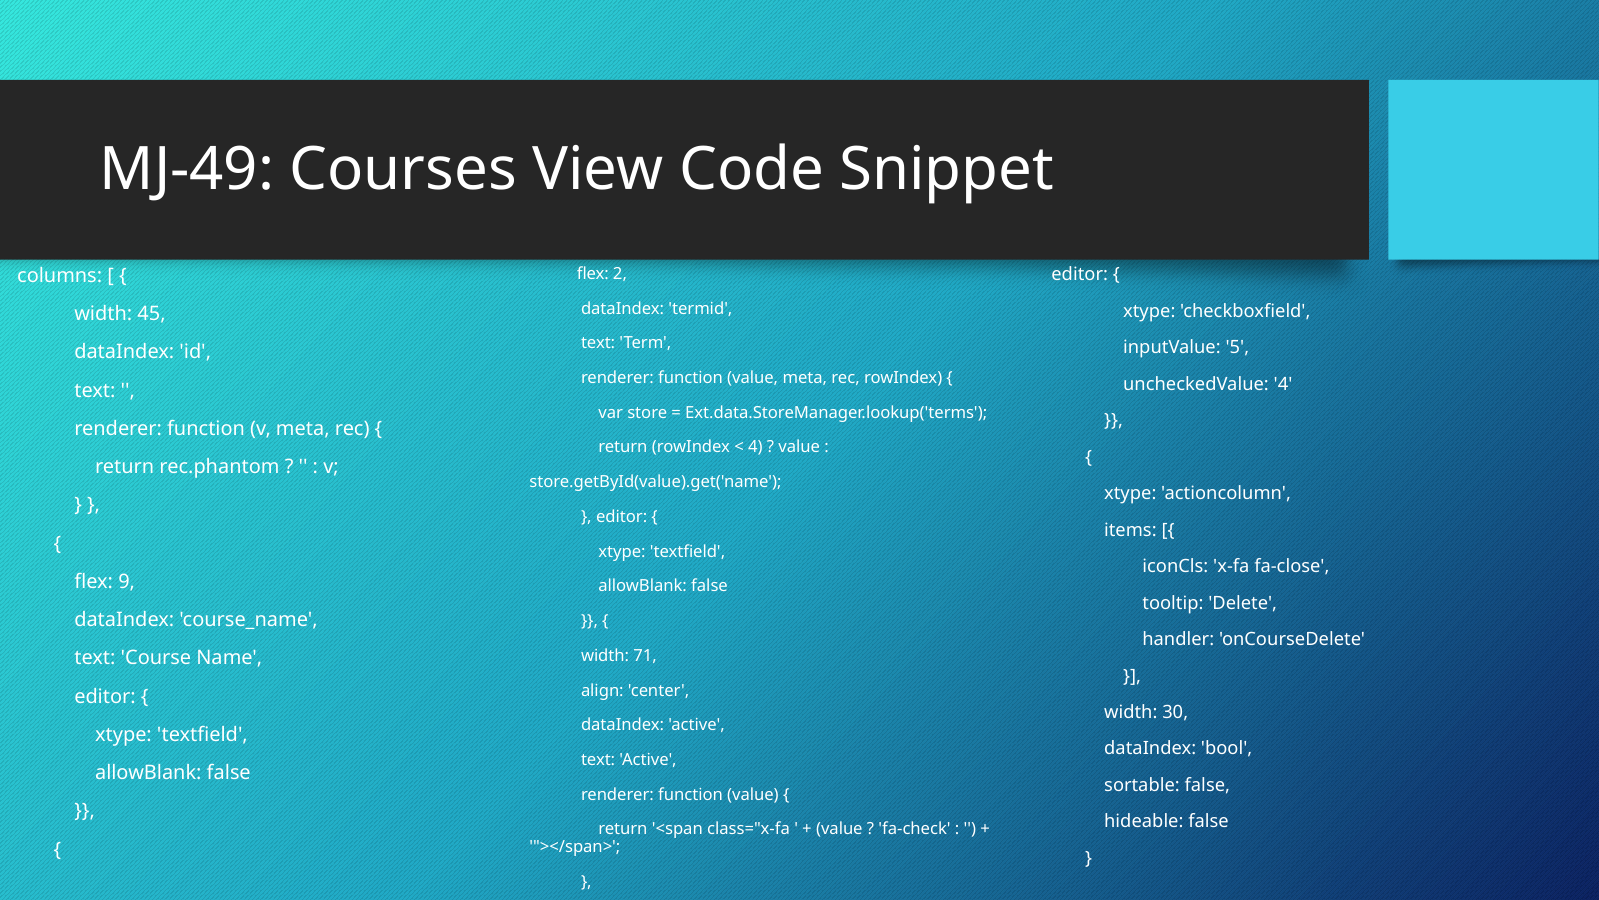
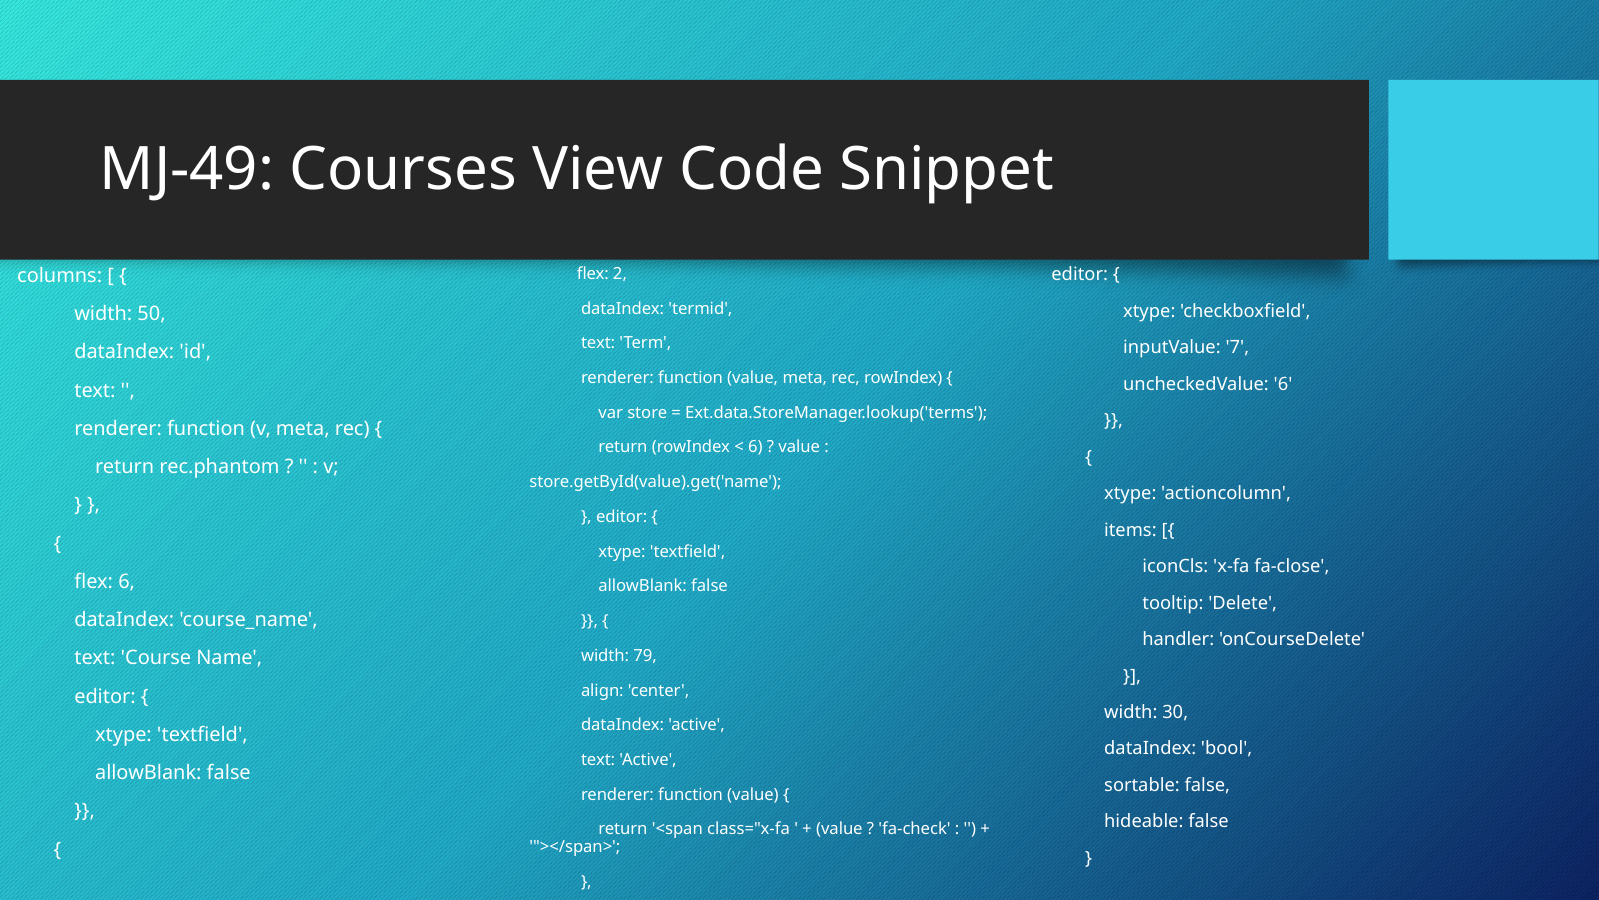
45: 45 -> 50
5: 5 -> 7
uncheckedValue 4: 4 -> 6
4 at (755, 447): 4 -> 6
flex 9: 9 -> 6
71: 71 -> 79
